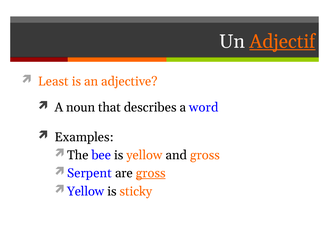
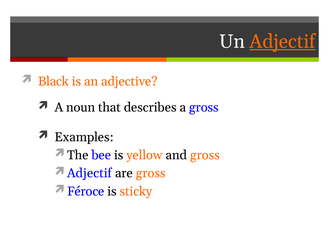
Least: Least -> Black
a word: word -> gross
Serpent at (89, 173): Serpent -> Adjectif
gross at (151, 173) underline: present -> none
Yellow at (86, 191): Yellow -> Féroce
